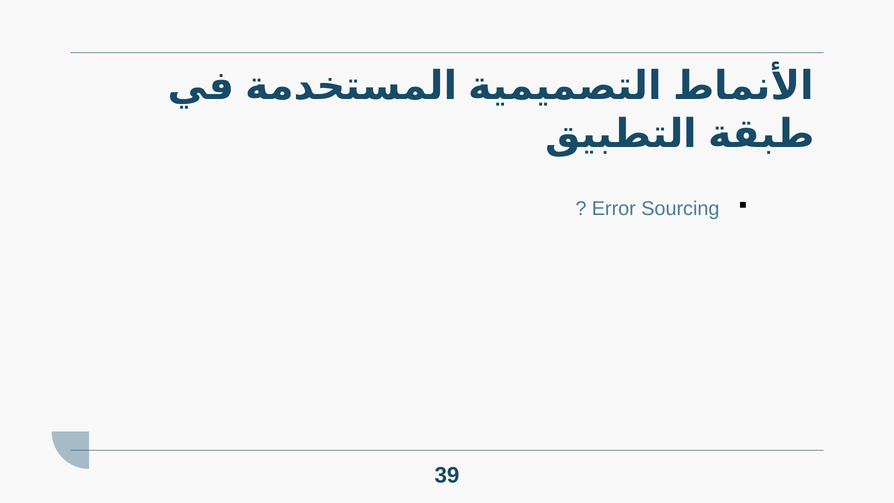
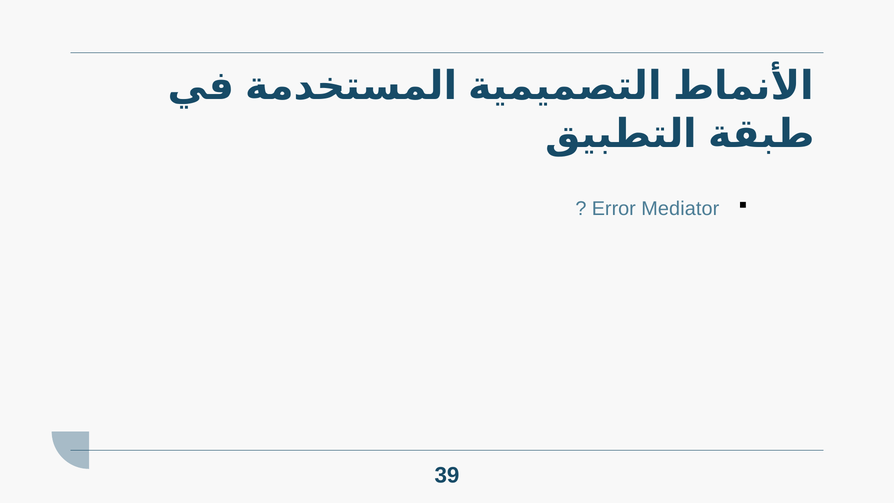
Sourcing: Sourcing -> Mediator
